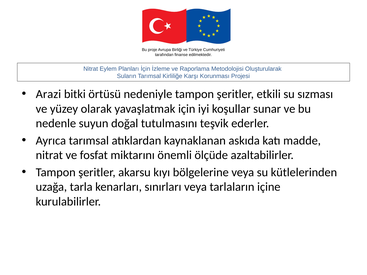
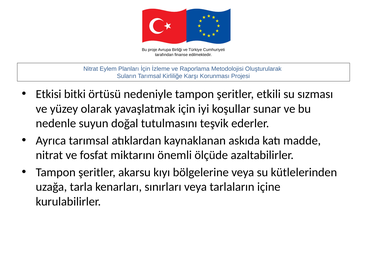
Arazi: Arazi -> Etkisi
